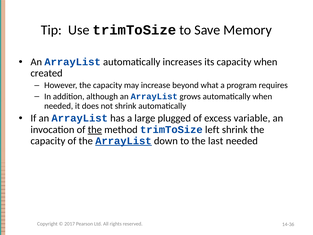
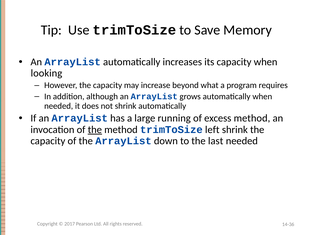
created: created -> looking
plugged: plugged -> running
excess variable: variable -> method
ArrayList at (123, 141) underline: present -> none
